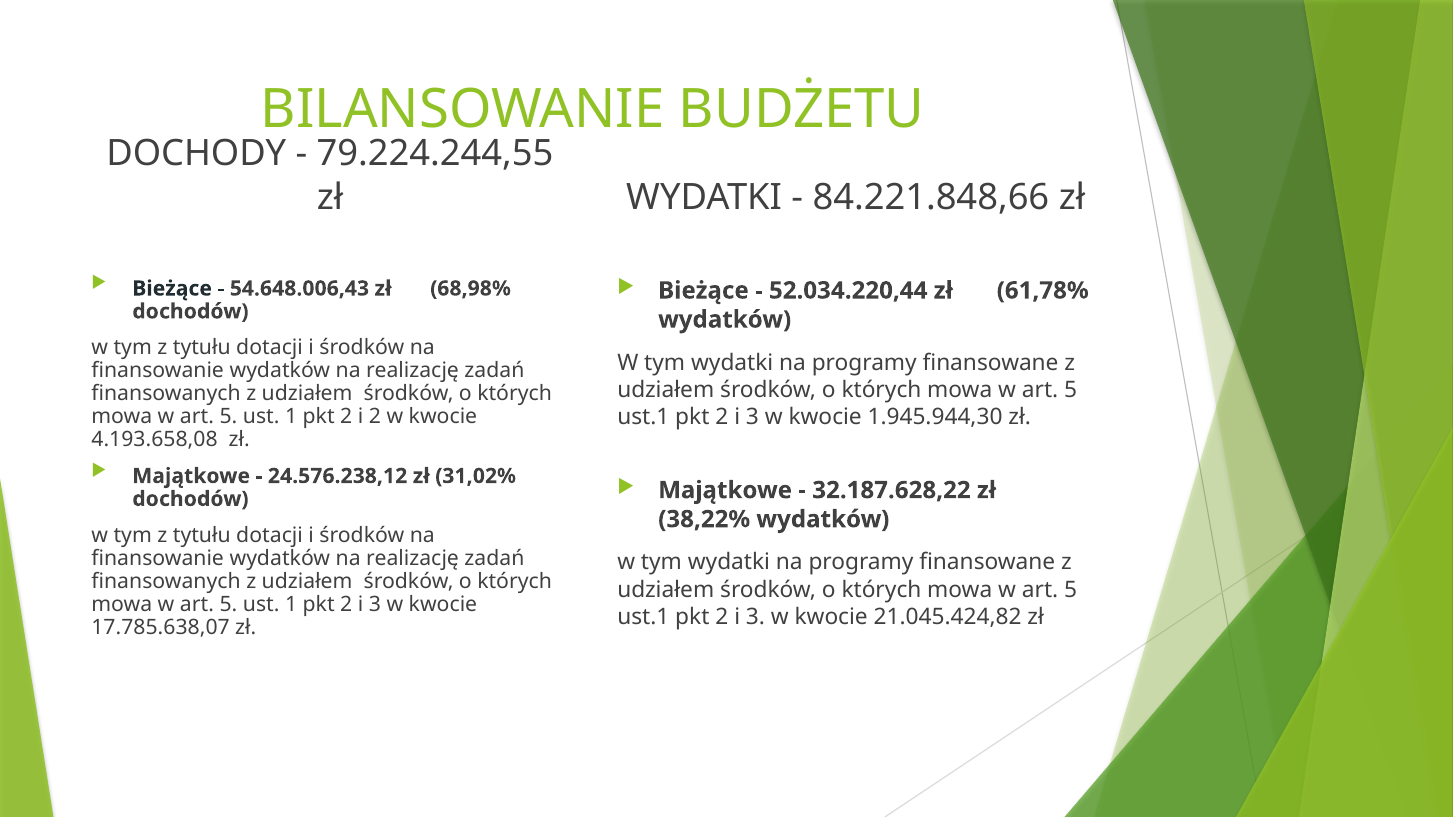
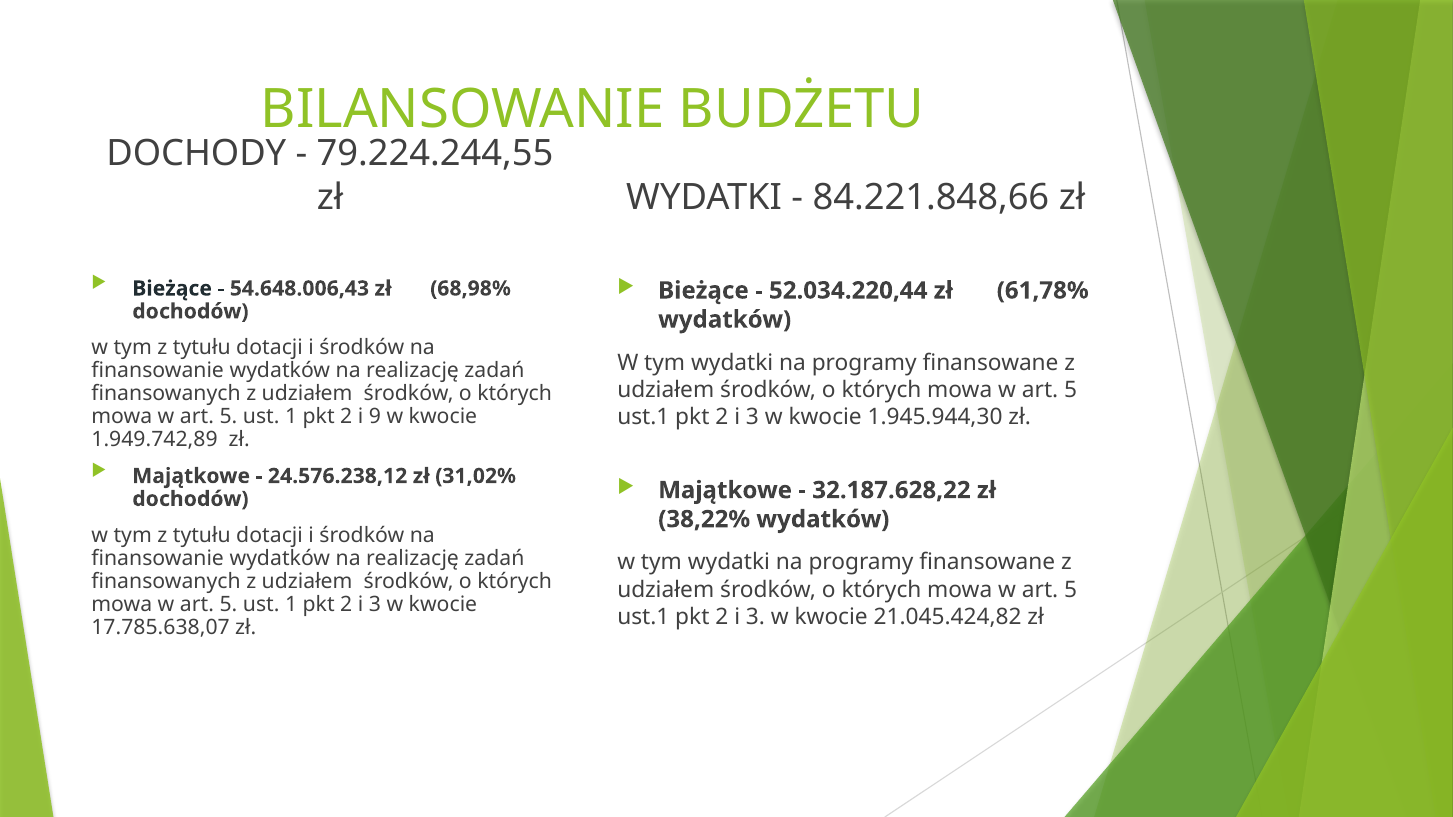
i 2: 2 -> 9
4.193.658,08: 4.193.658,08 -> 1.949.742,89
